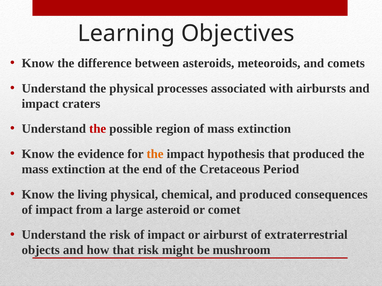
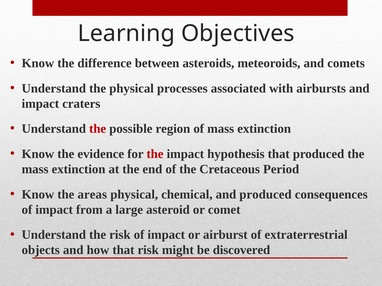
the at (155, 154) colour: orange -> red
living: living -> areas
mushroom: mushroom -> discovered
